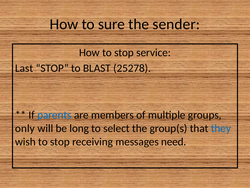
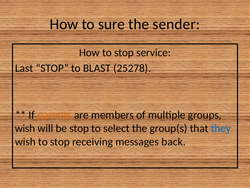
parents colour: blue -> orange
only at (25, 128): only -> wish
be long: long -> stop
need: need -> back
